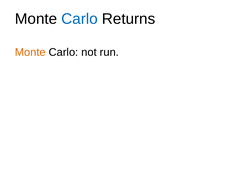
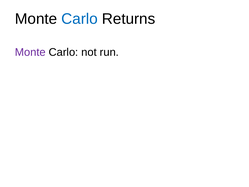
Monte at (30, 52) colour: orange -> purple
